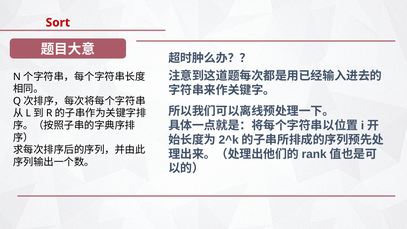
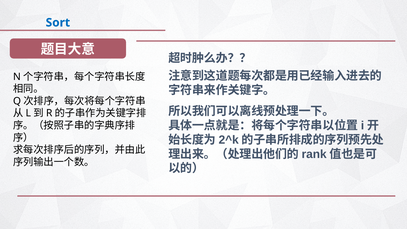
Sort colour: red -> blue
